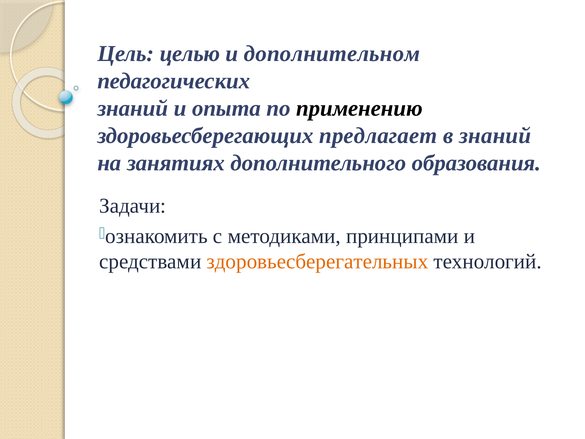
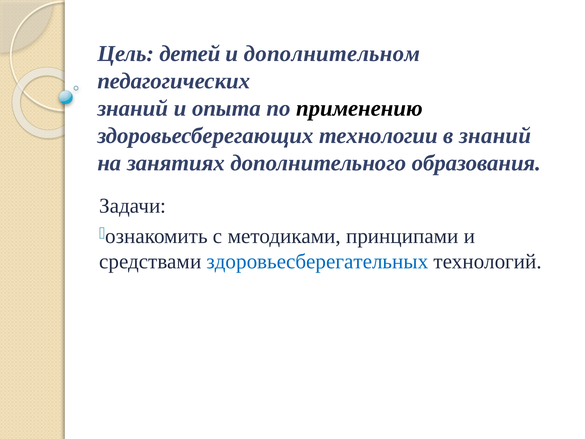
целью: целью -> детей
предлагает: предлагает -> технологии
здоровьесберегательных colour: orange -> blue
